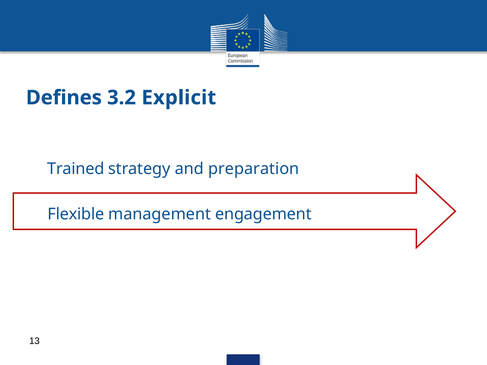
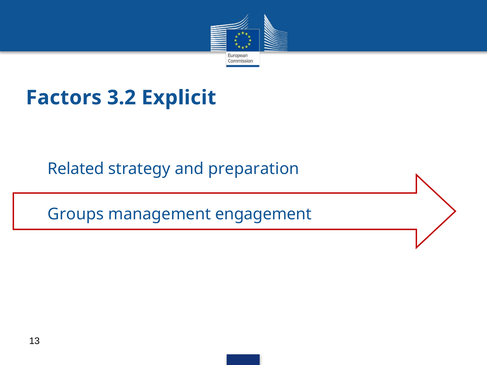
Defines: Defines -> Factors
Trained: Trained -> Related
Flexible: Flexible -> Groups
